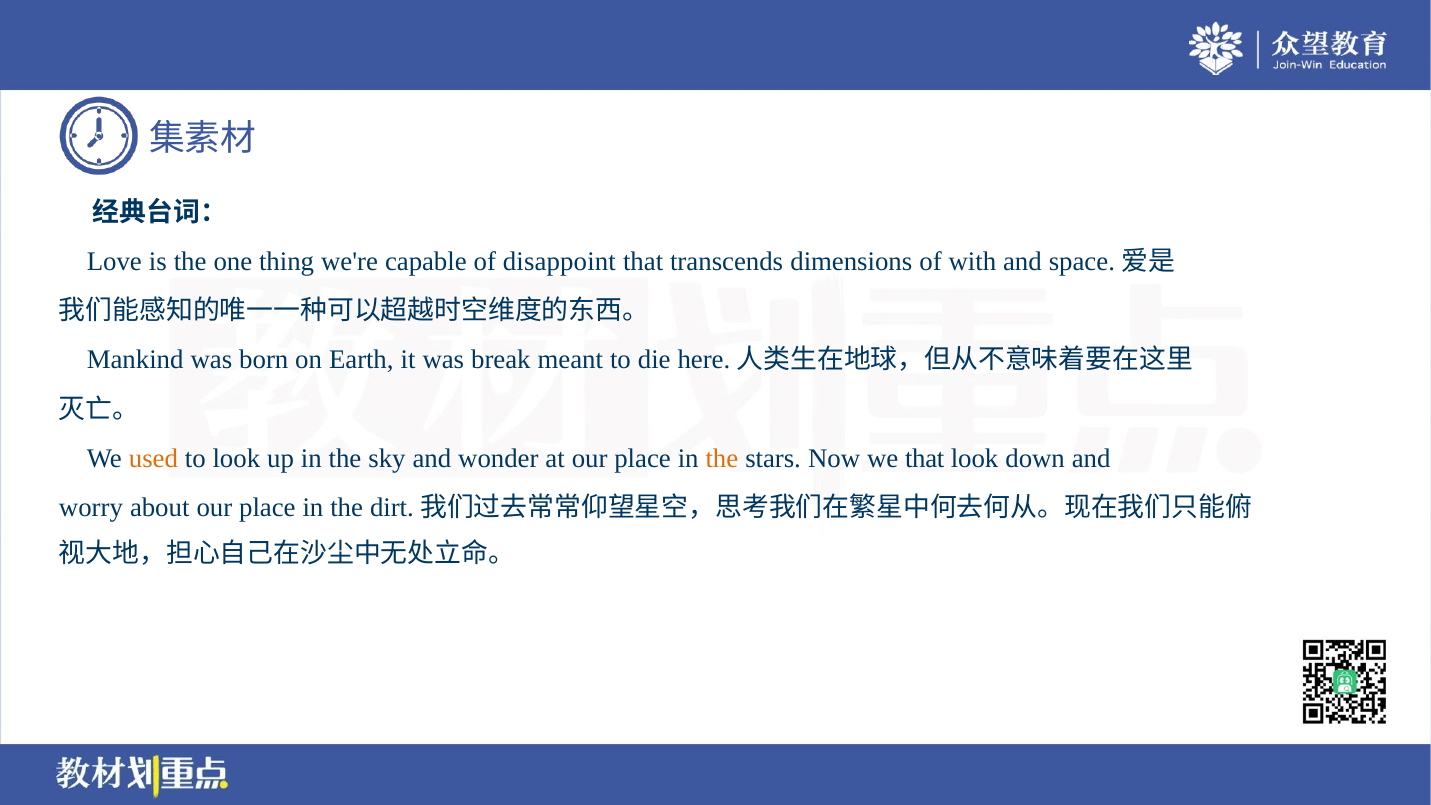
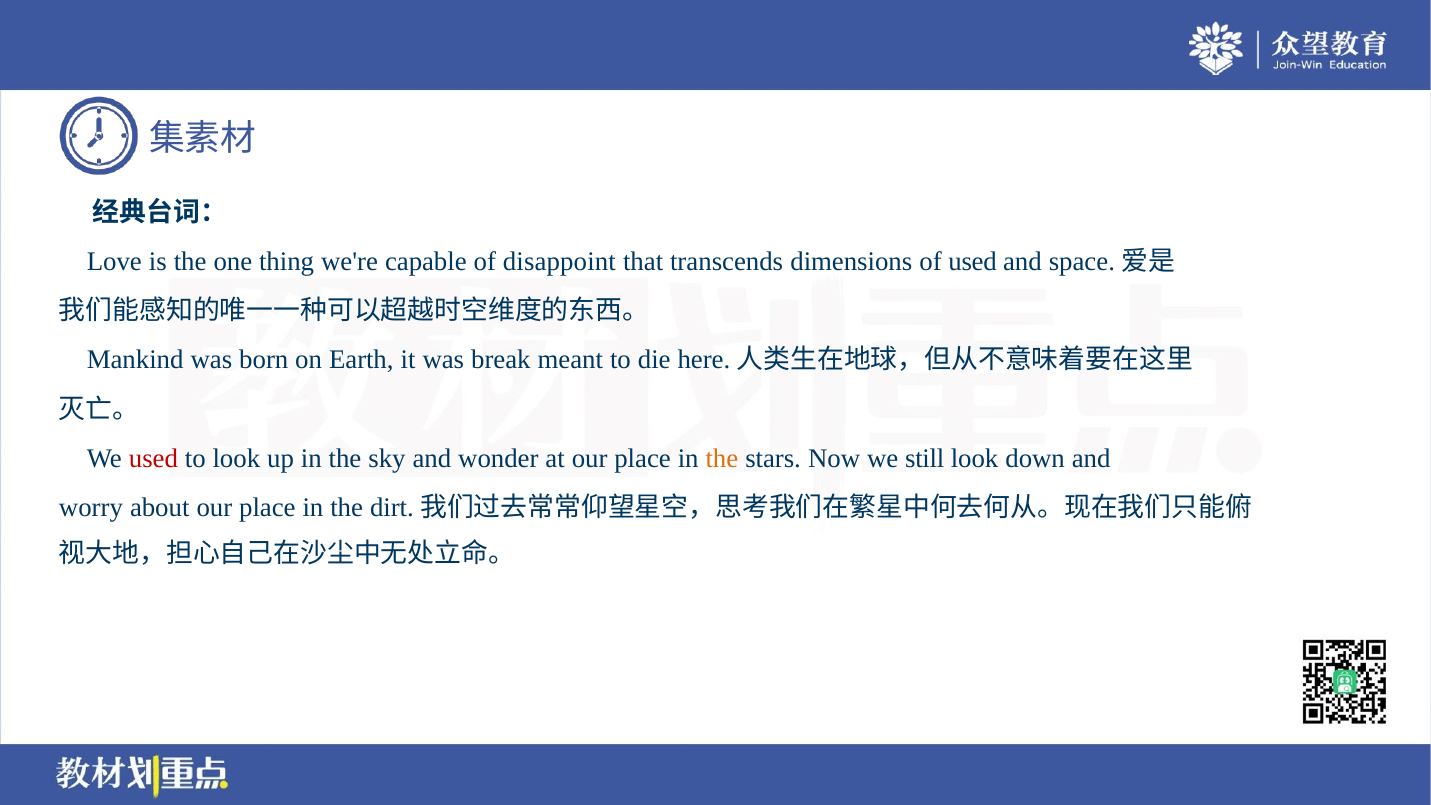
of with: with -> used
used at (153, 458) colour: orange -> red
we that: that -> still
